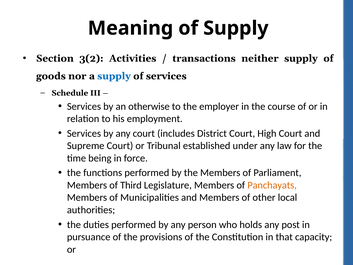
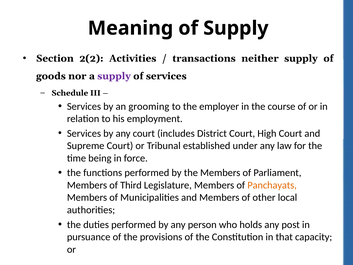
3(2: 3(2 -> 2(2
supply at (114, 76) colour: blue -> purple
otherwise: otherwise -> grooming
